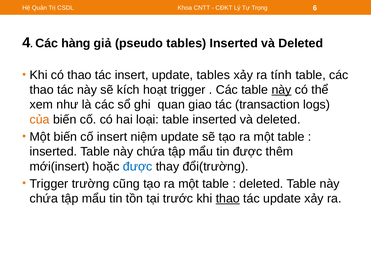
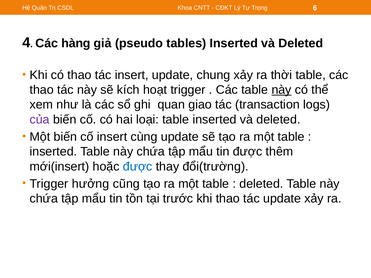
update tables: tables -> chung
tính: tính -> thời
của colour: orange -> purple
niệm: niệm -> cùng
trường: trường -> hưởng
thao at (228, 199) underline: present -> none
